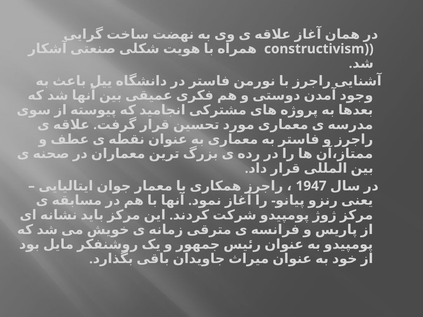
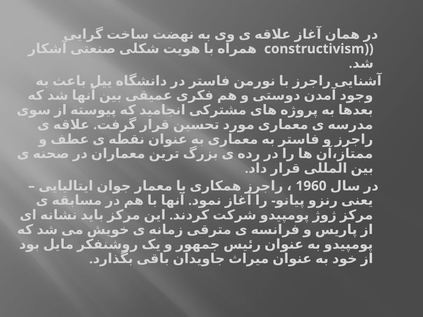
1947: 1947 -> 1960
